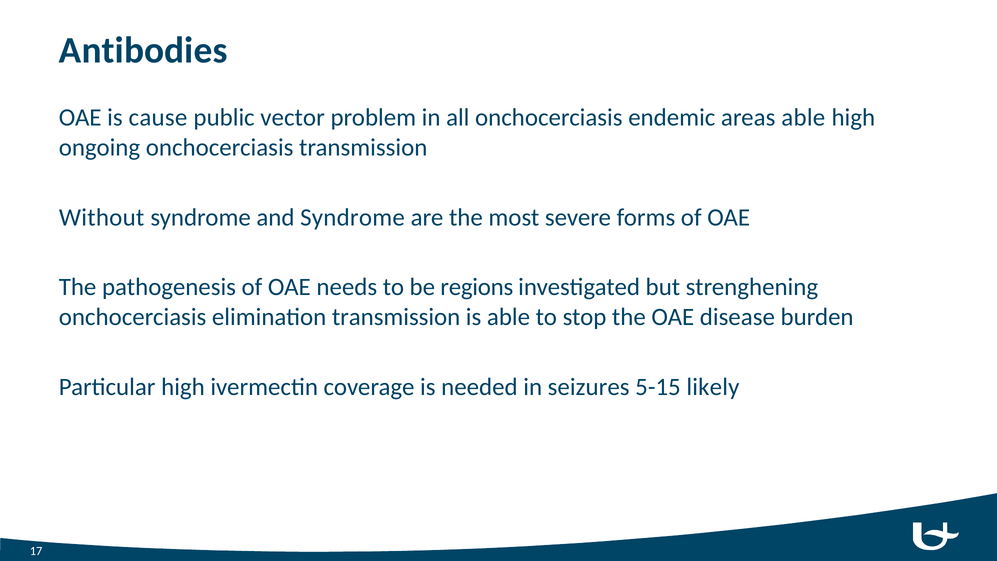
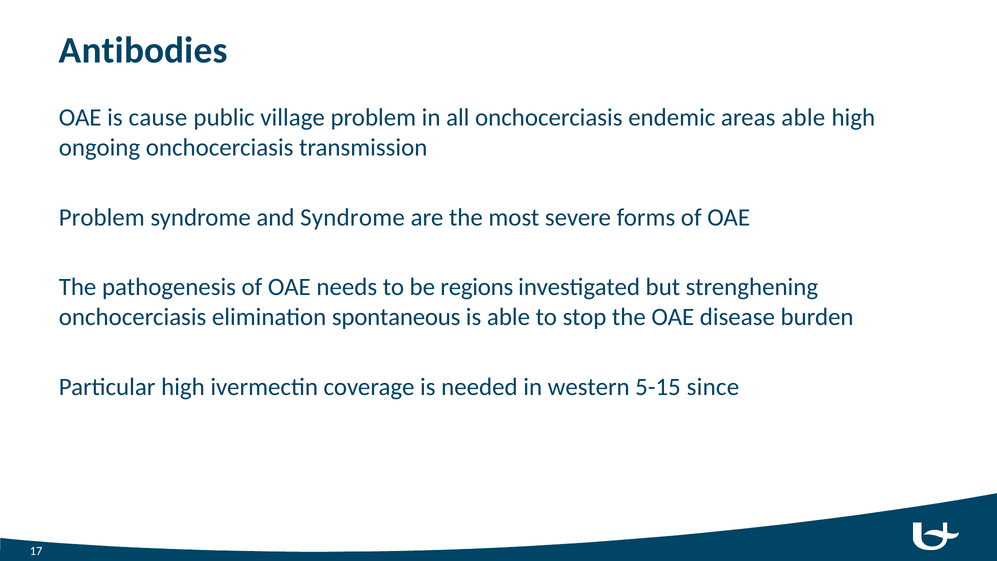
vector: vector -> village
Without at (102, 217): Without -> Problem
elimination transmission: transmission -> spontaneous
seizures: seizures -> western
likely: likely -> since
